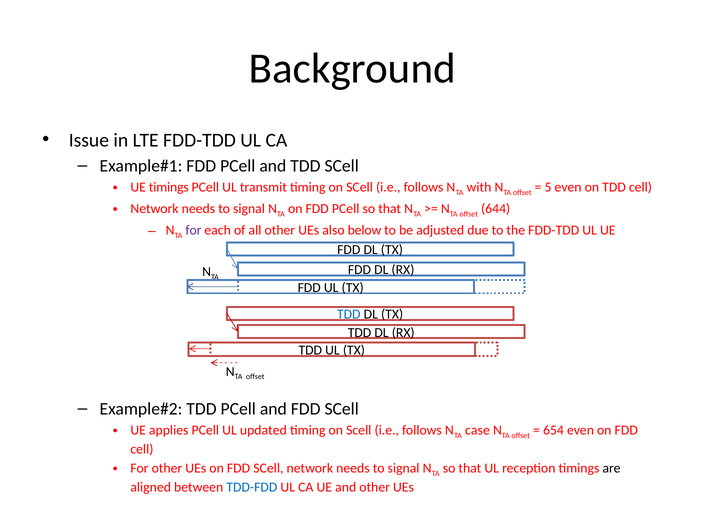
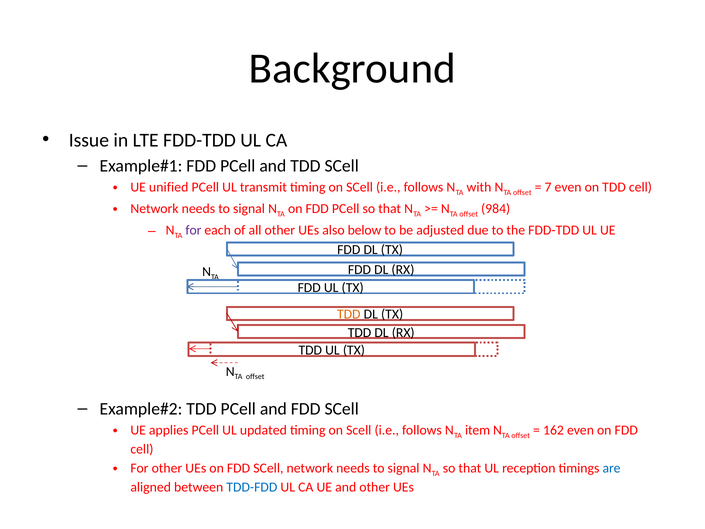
UE timings: timings -> unified
5: 5 -> 7
644: 644 -> 984
TDD at (349, 314) colour: blue -> orange
case: case -> item
654: 654 -> 162
are colour: black -> blue
